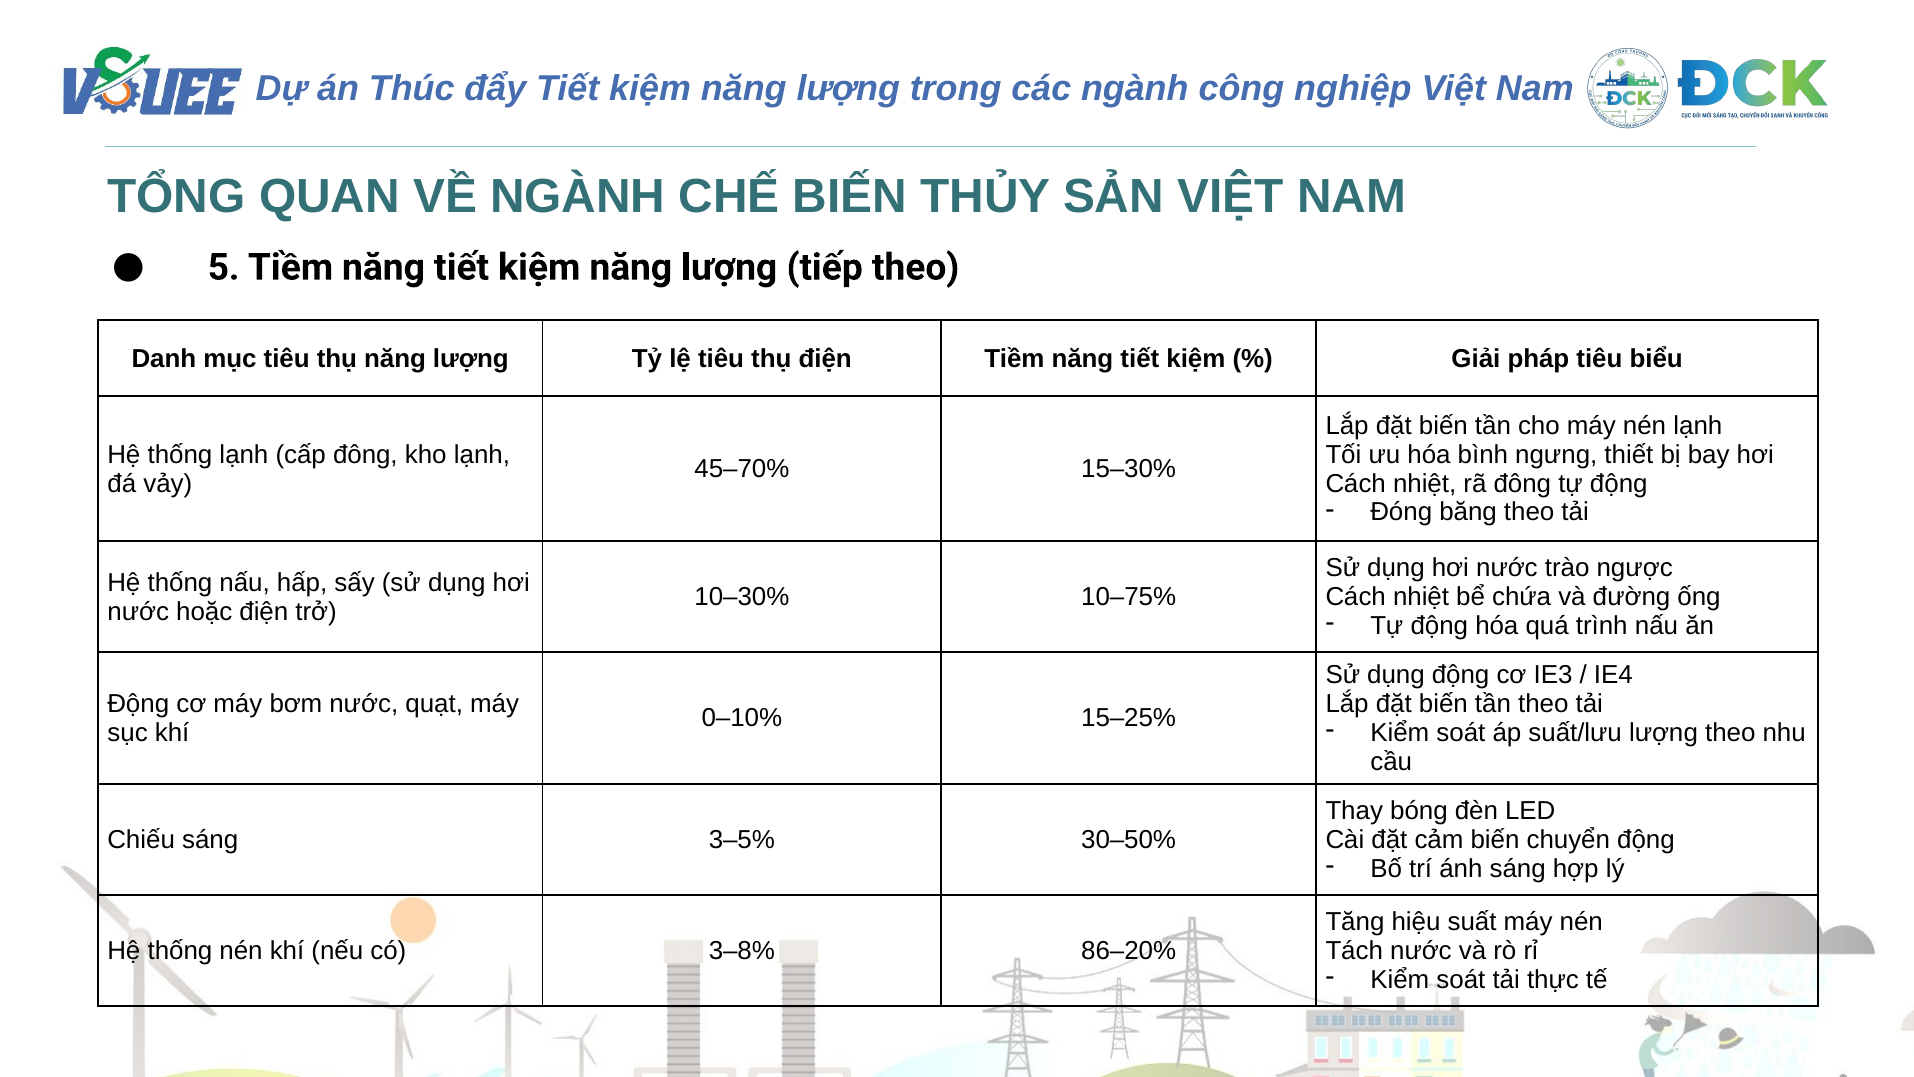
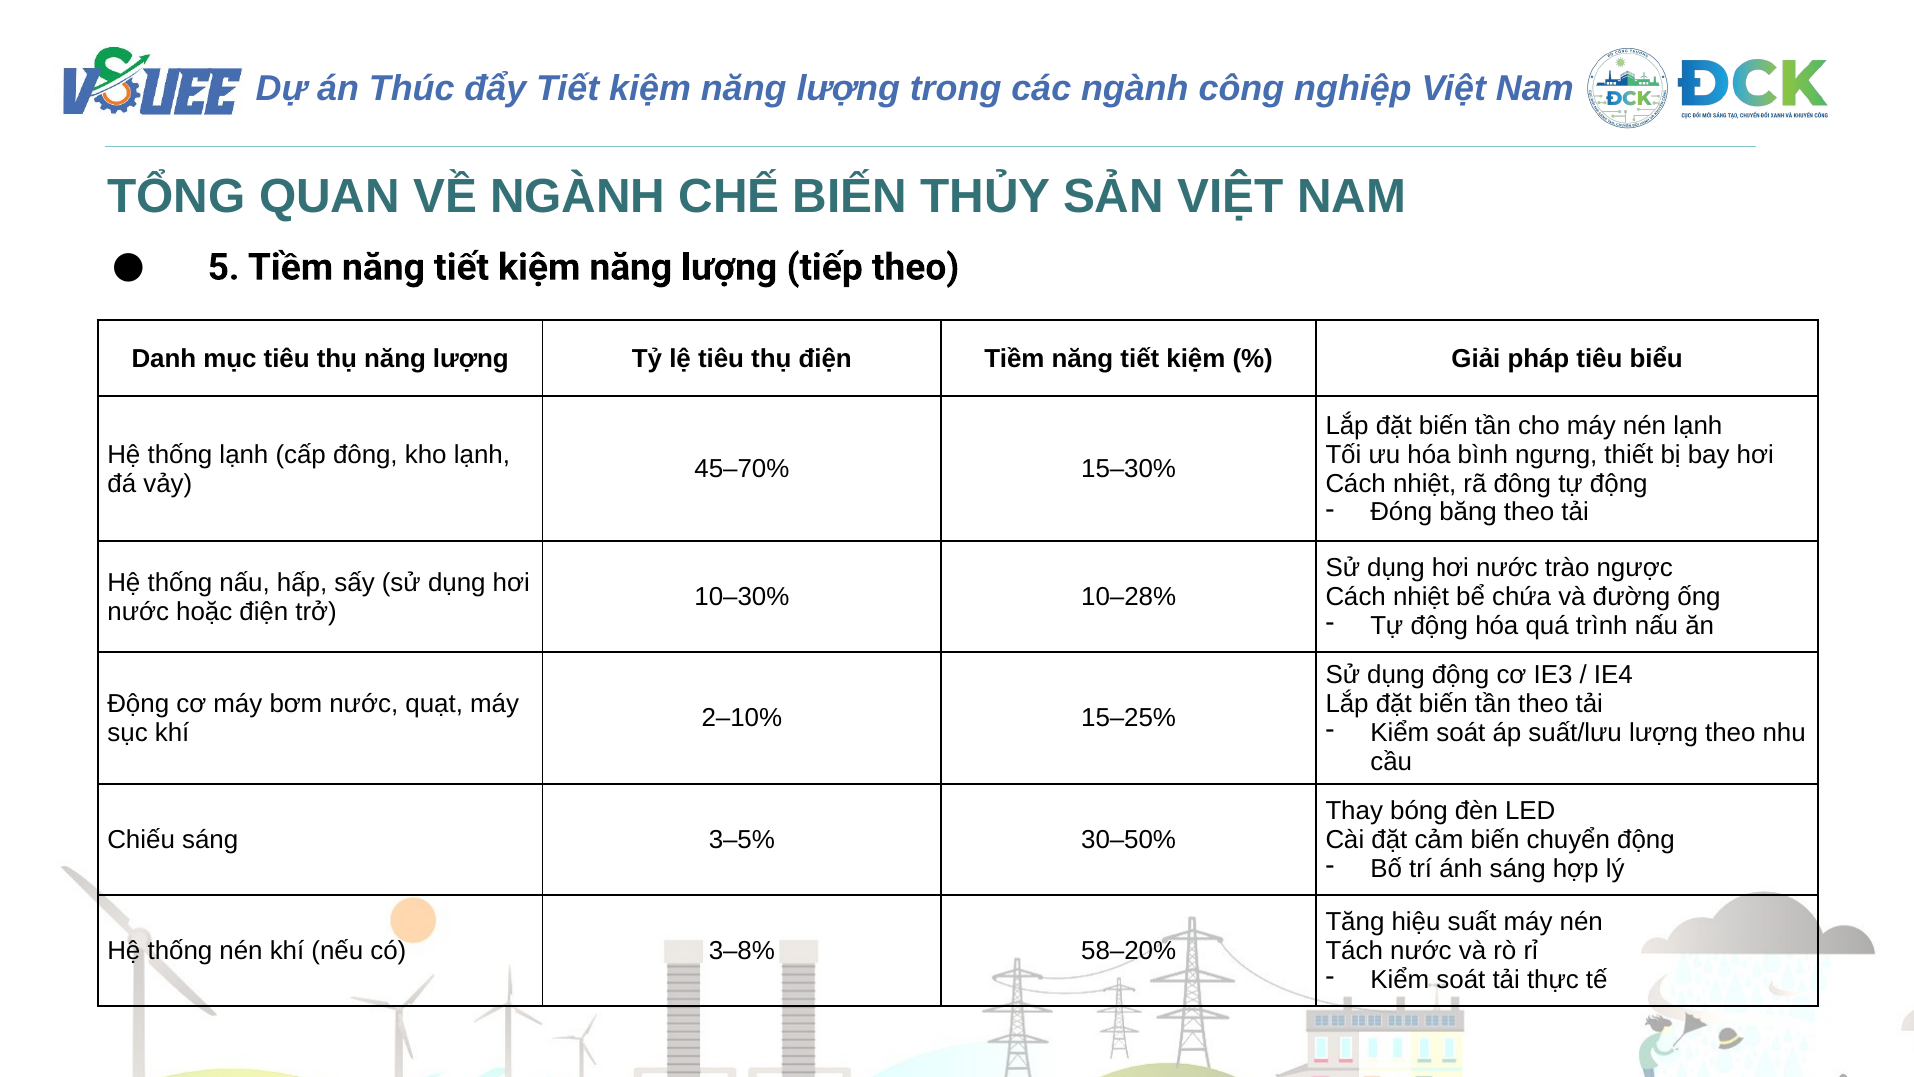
10–75%: 10–75% -> 10–28%
0–10%: 0–10% -> 2–10%
86–20%: 86–20% -> 58–20%
